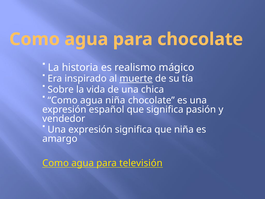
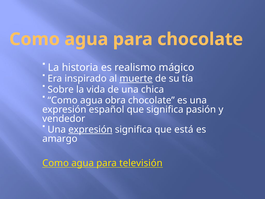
agua niña: niña -> obra
expresión at (90, 129) underline: none -> present
que niña: niña -> está
